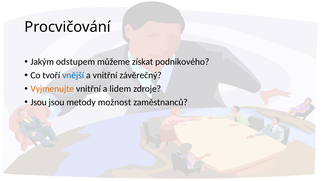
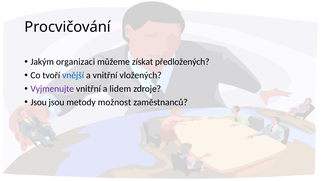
odstupem: odstupem -> organizaci
podnikového: podnikového -> předložených
závěrečný: závěrečný -> vložených
Vyjmenujte colour: orange -> purple
